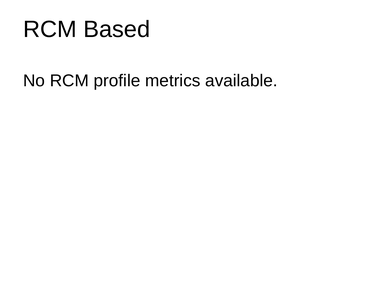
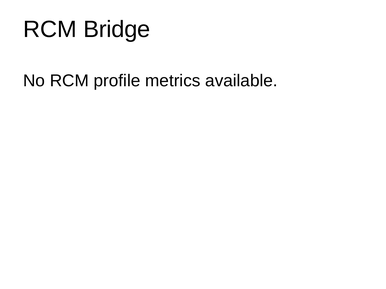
Based: Based -> Bridge
